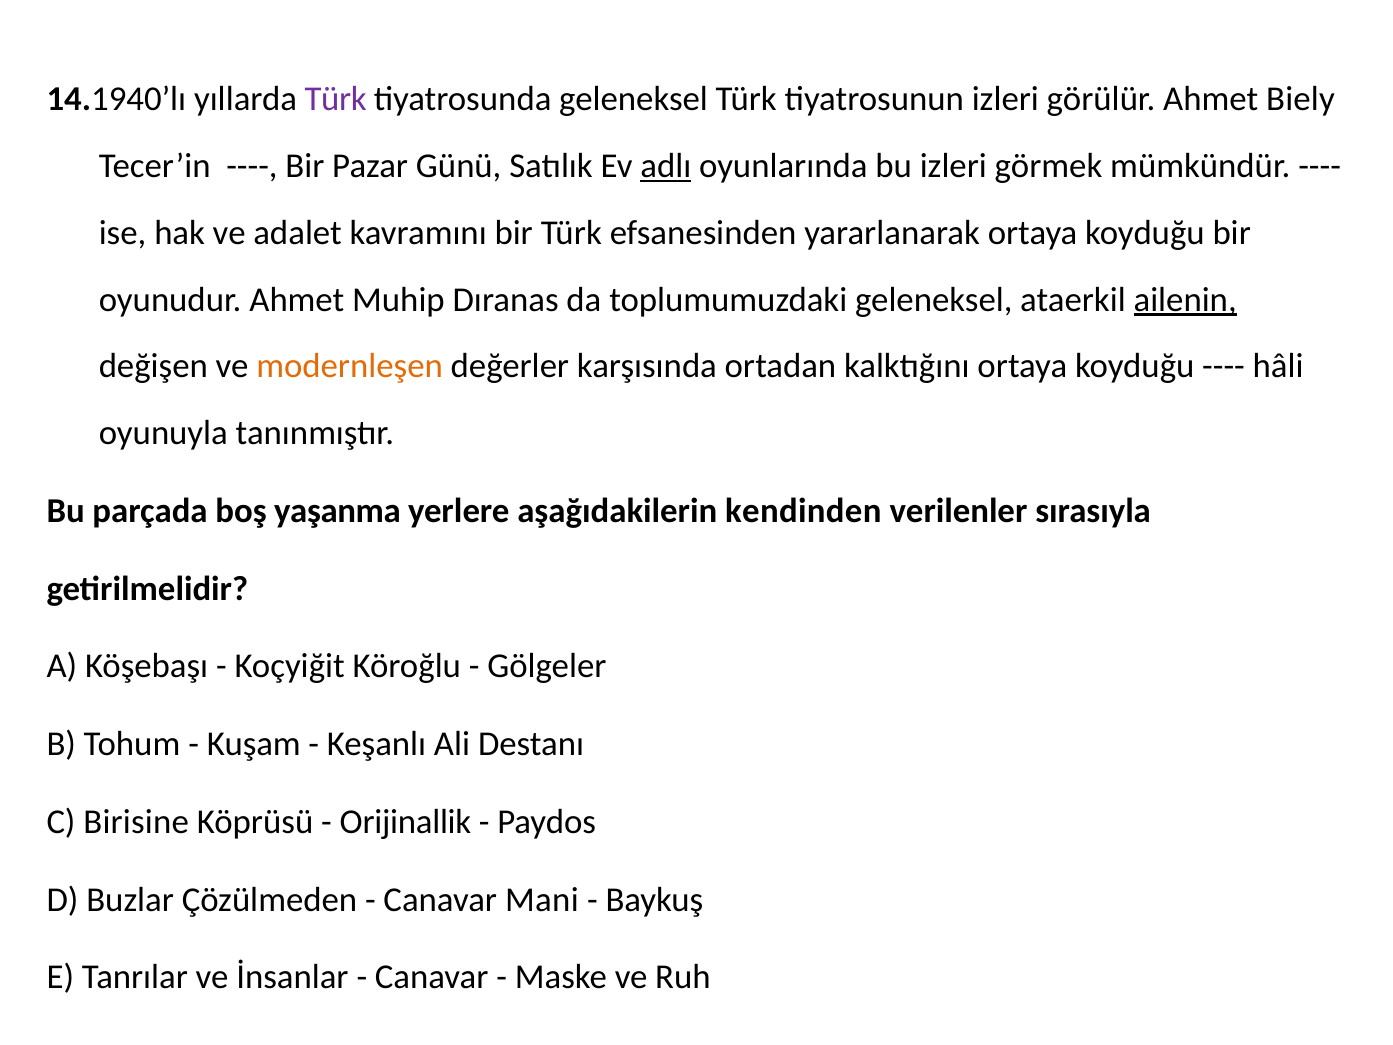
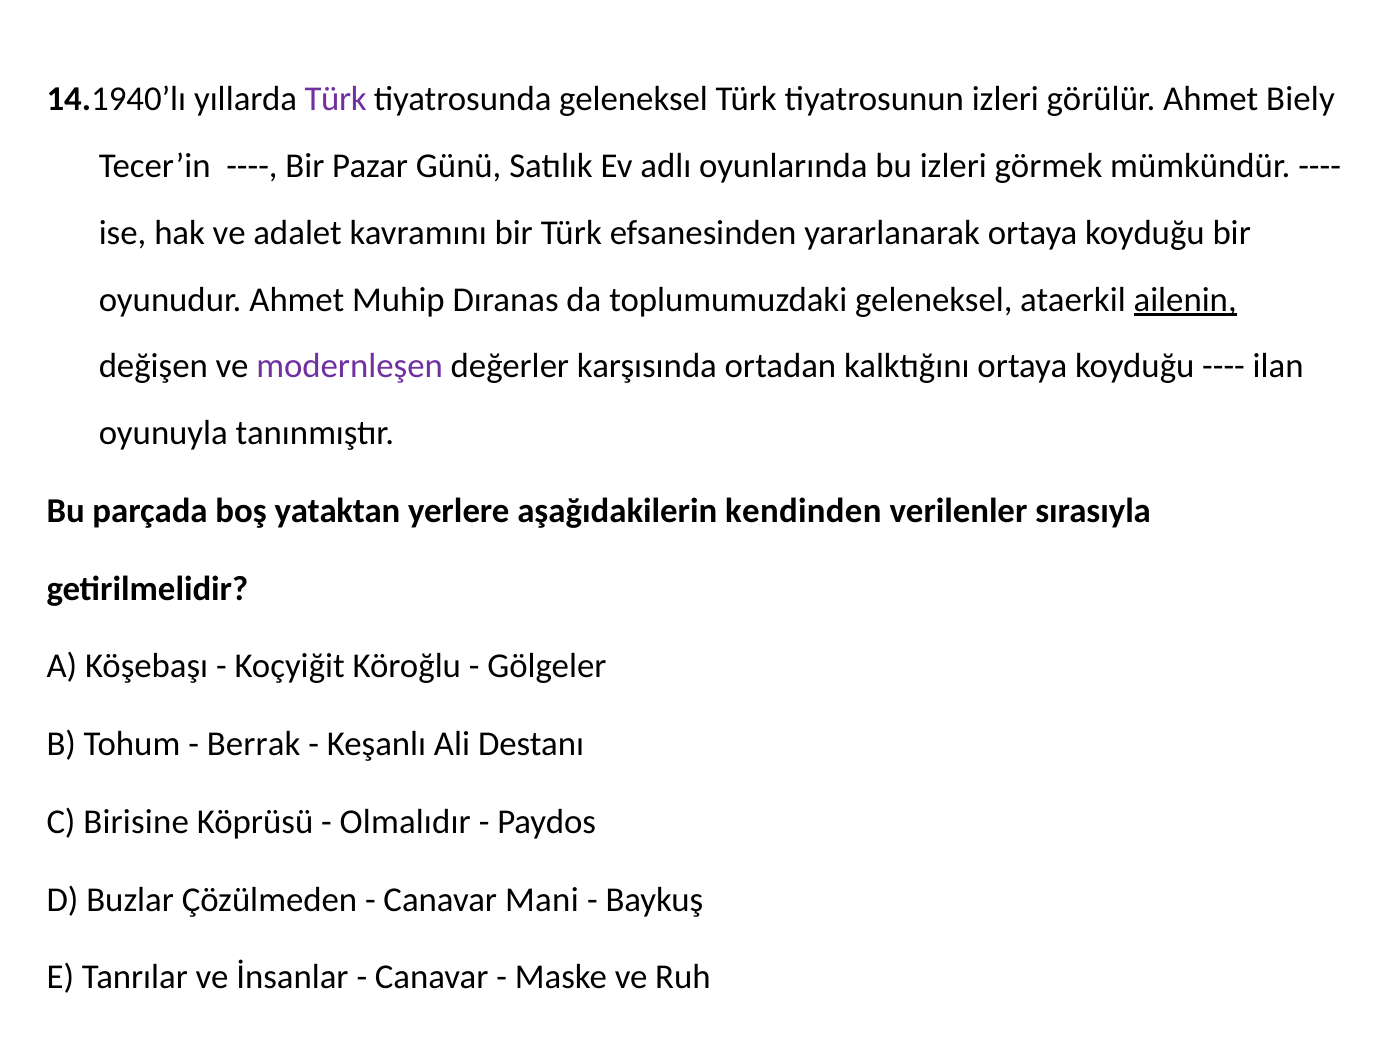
adlı underline: present -> none
modernleşen colour: orange -> purple
hâli: hâli -> ilan
yaşanma: yaşanma -> yataktan
Kuşam: Kuşam -> Berrak
Orijinallik: Orijinallik -> Olmalıdır
